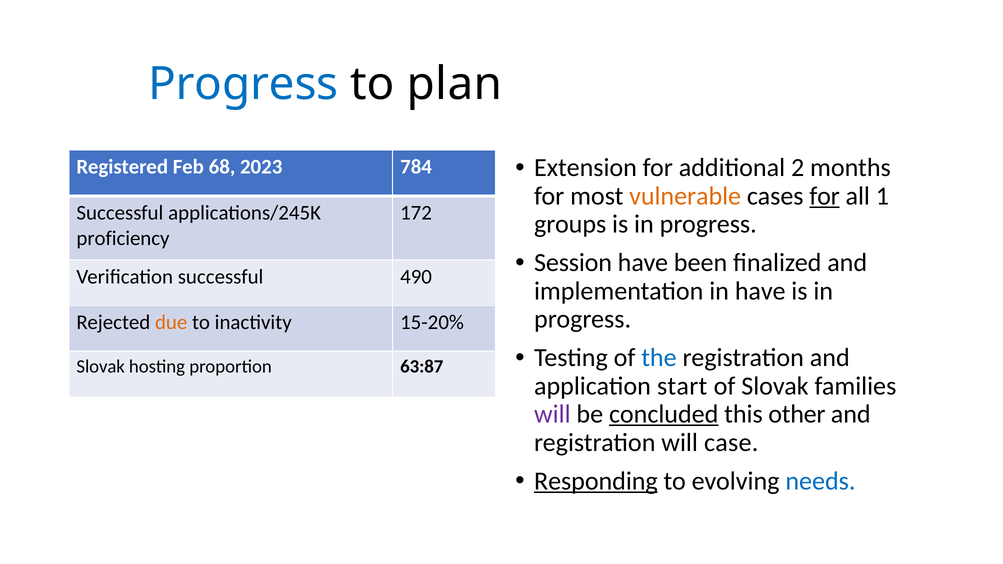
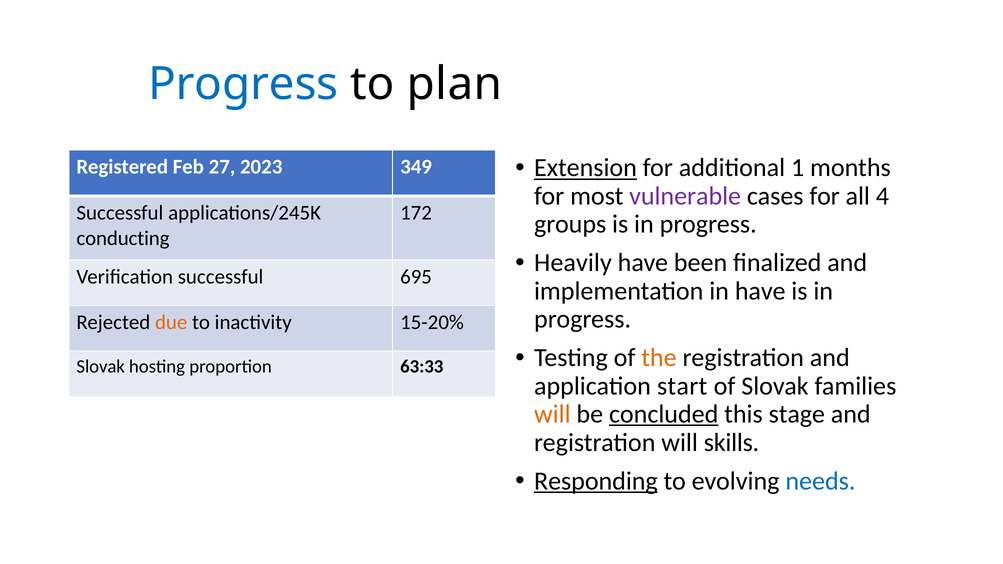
Extension underline: none -> present
2: 2 -> 1
68: 68 -> 27
784: 784 -> 349
vulnerable colour: orange -> purple
for at (825, 196) underline: present -> none
1: 1 -> 4
proficiency: proficiency -> conducting
Session: Session -> Heavily
490: 490 -> 695
the colour: blue -> orange
63:87: 63:87 -> 63:33
will at (552, 414) colour: purple -> orange
other: other -> stage
case: case -> skills
